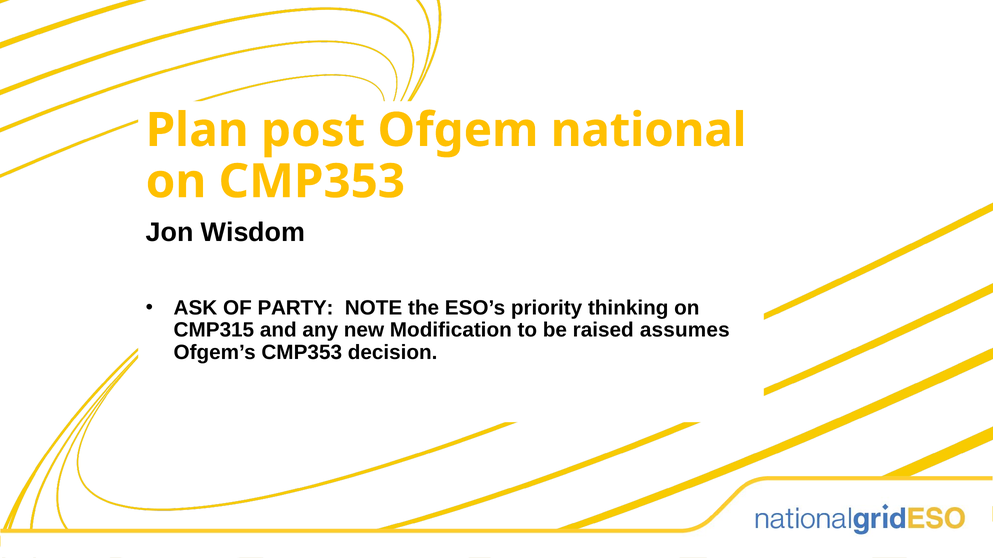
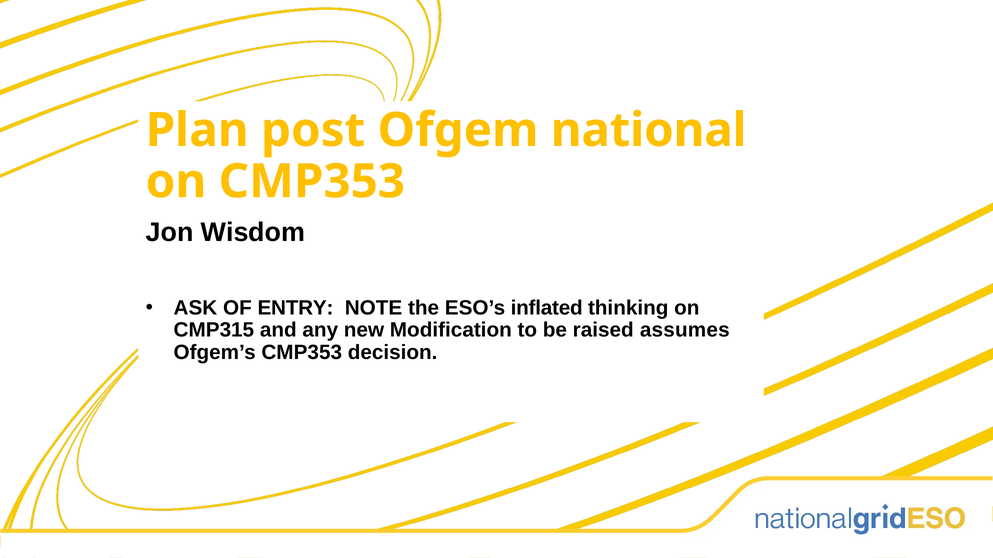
PARTY: PARTY -> ENTRY
priority: priority -> inflated
